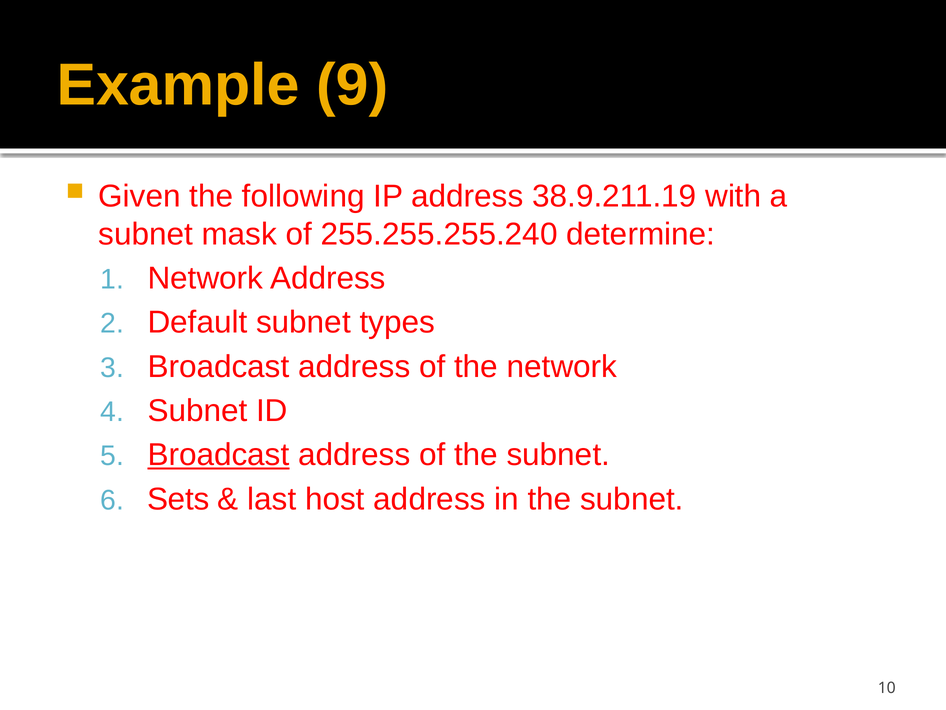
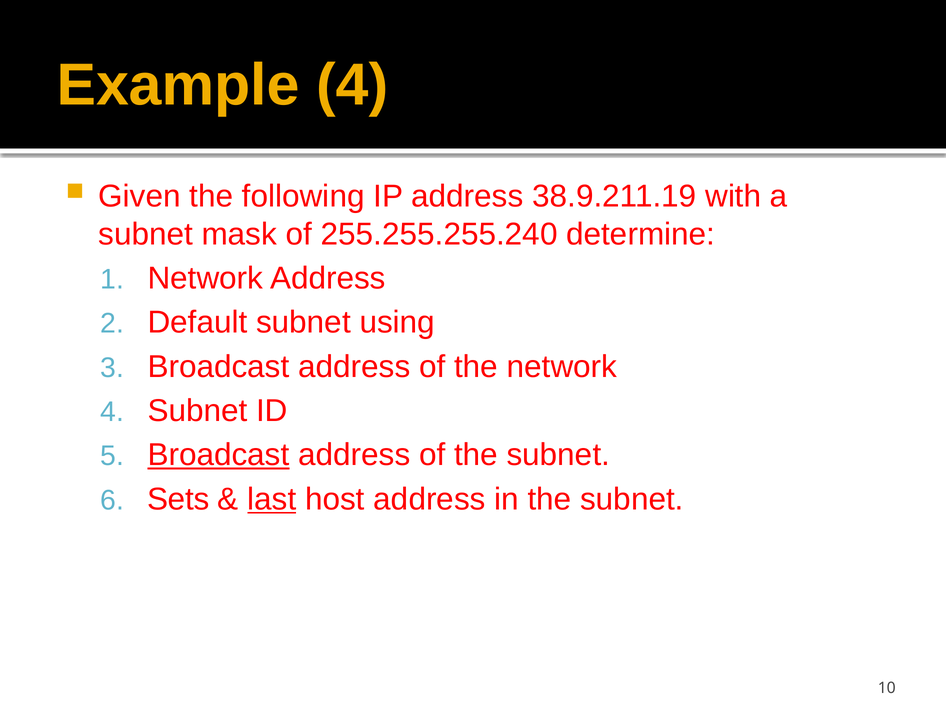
Example 9: 9 -> 4
types: types -> using
last underline: none -> present
